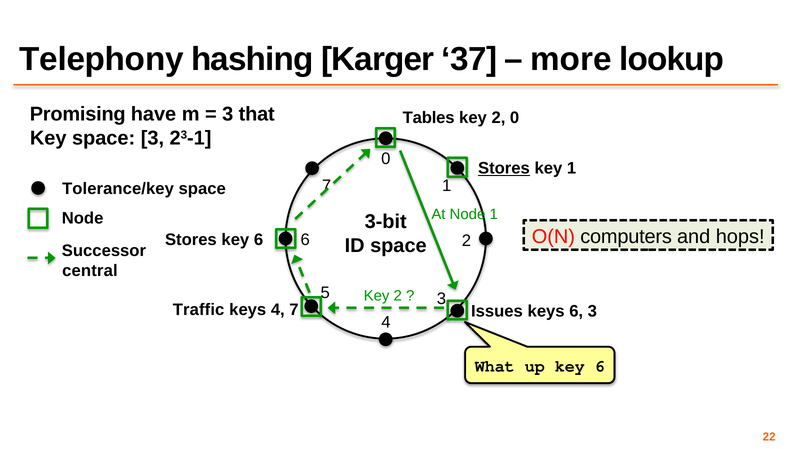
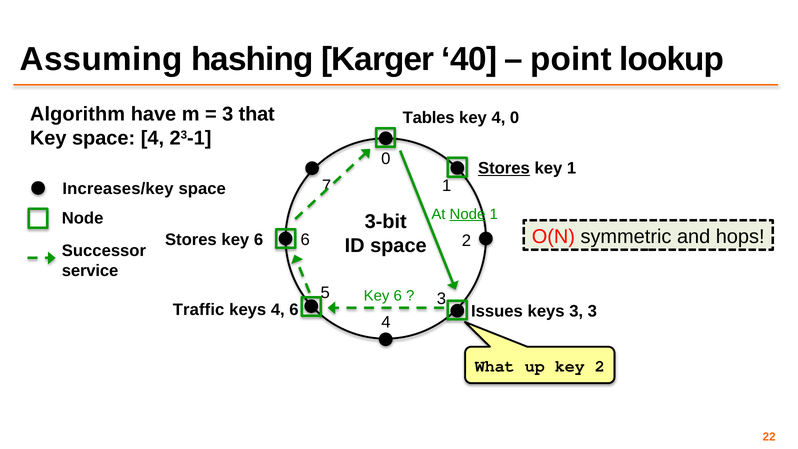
Telephony: Telephony -> Assuming
37: 37 -> 40
more: more -> point
Promising: Promising -> Algorithm
2 at (498, 118): 2 -> 4
space 3: 3 -> 4
Tolerance/key: Tolerance/key -> Increases/key
Node at (467, 214) underline: none -> present
computers: computers -> symmetric
central: central -> service
2 at (398, 296): 2 -> 6
4 7: 7 -> 6
keys 6: 6 -> 3
up key 6: 6 -> 2
